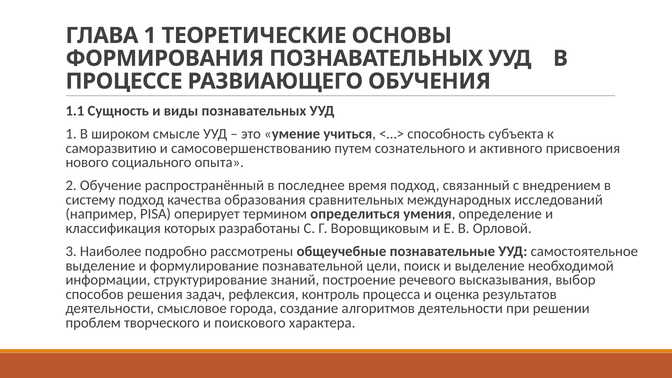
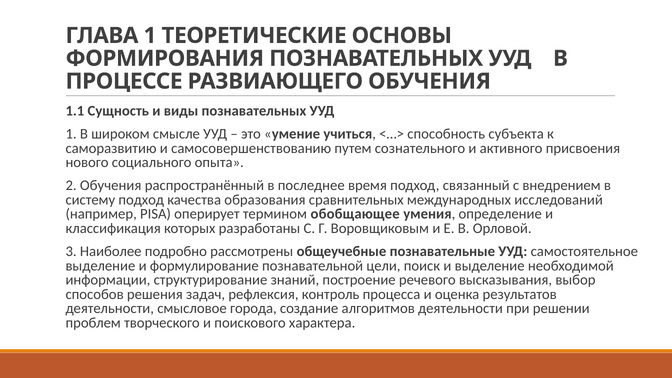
2 Обучение: Обучение -> Обучения
определиться: определиться -> обобщающее
